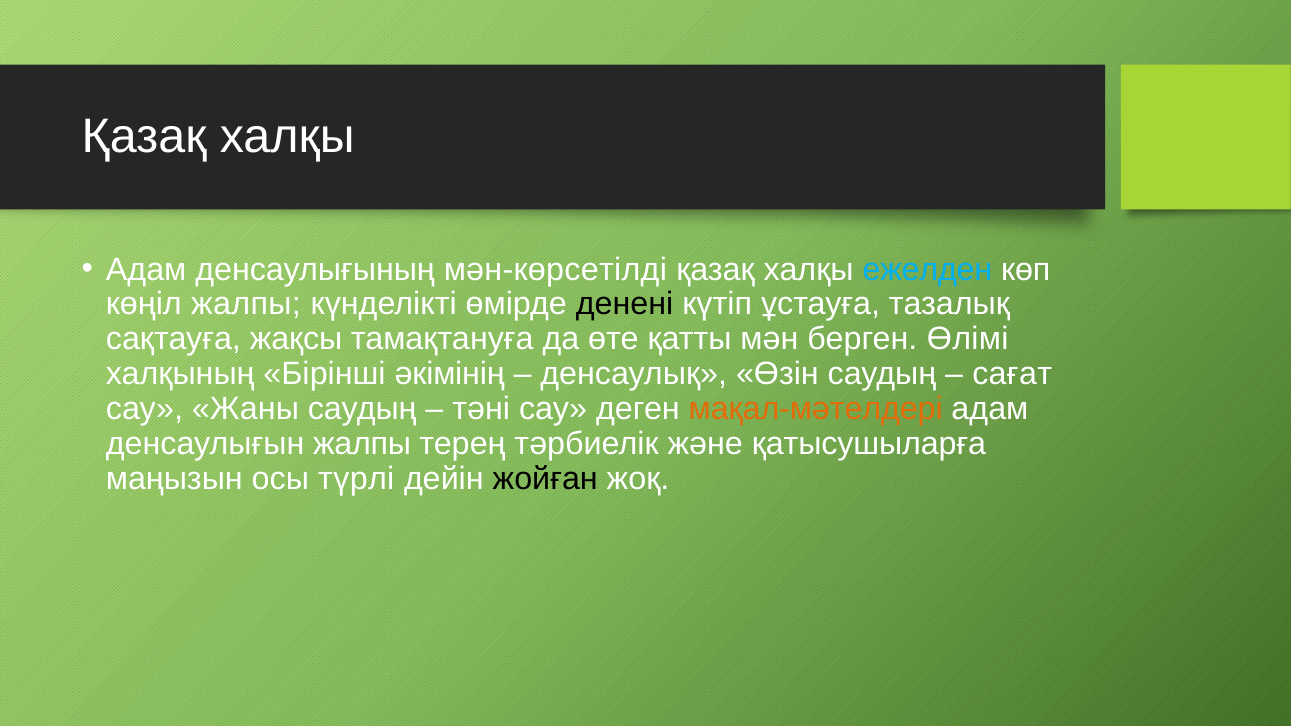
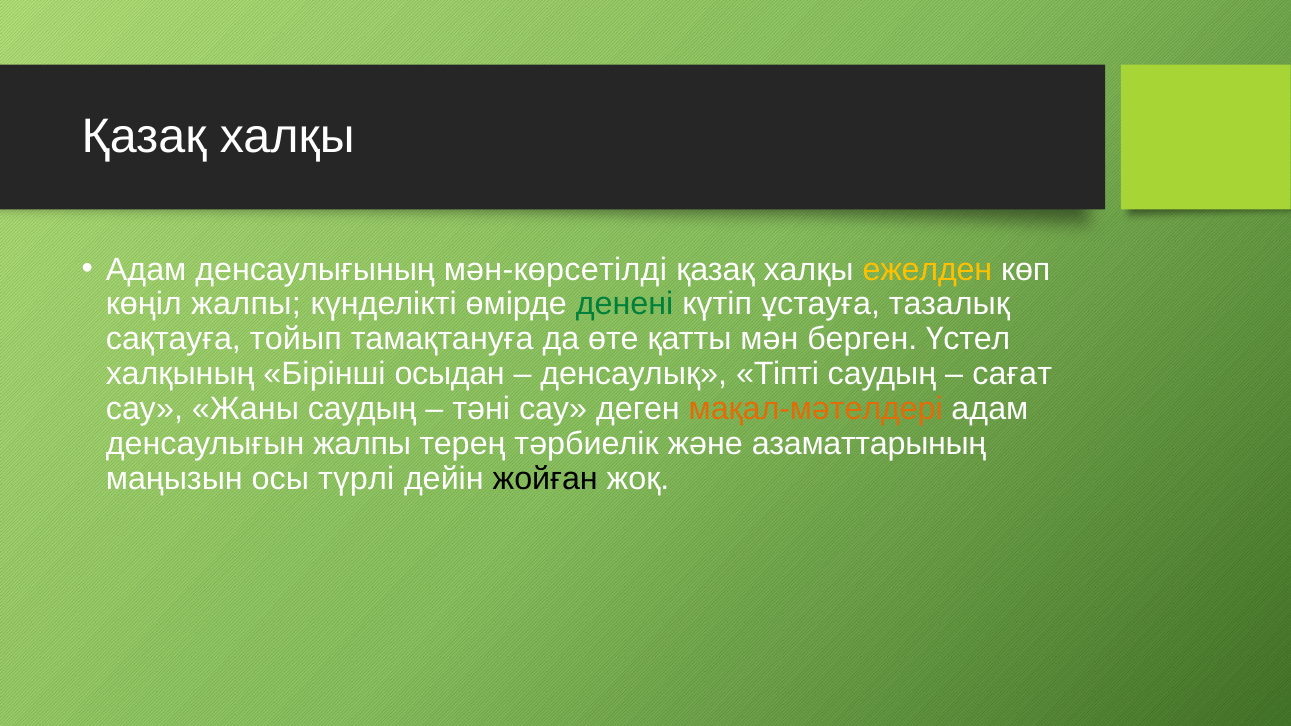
ежелден colour: light blue -> yellow
денені colour: black -> green
жақсы: жақсы -> тойып
Өлімі: Өлімі -> Үстел
әкімінің: әкімінің -> осыдан
Өзін: Өзін -> Тіпті
қатысушыларға: қатысушыларға -> азаматтарының
